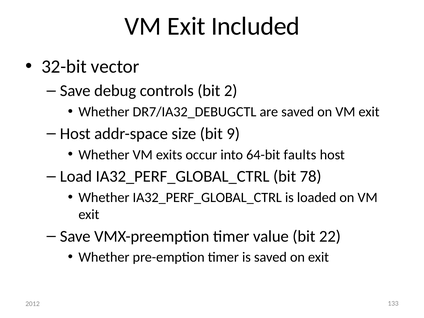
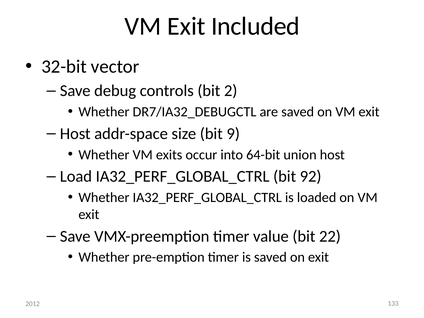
faults: faults -> union
78: 78 -> 92
